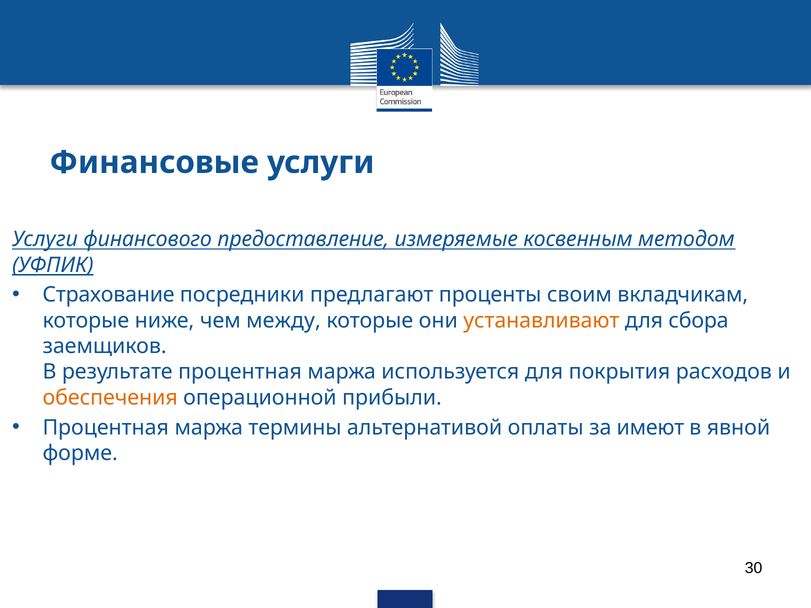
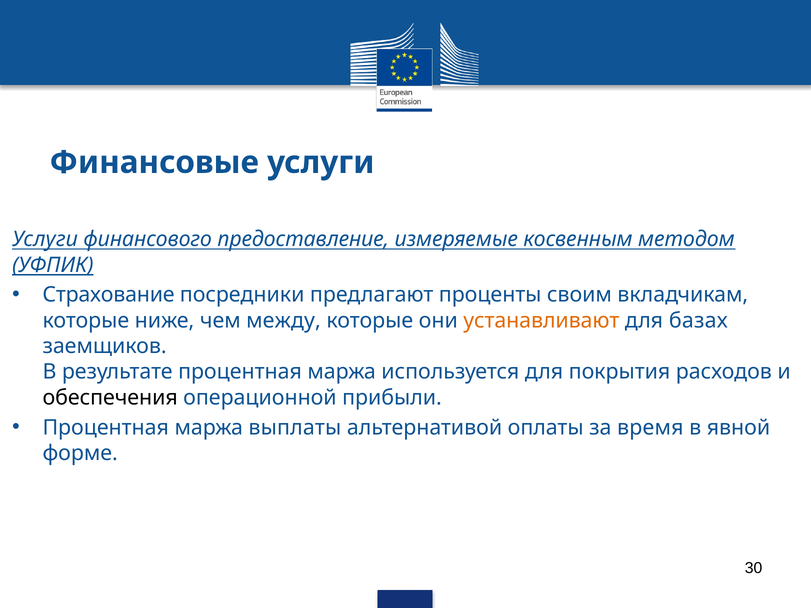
сбора: сбора -> базах
обеспечения colour: orange -> black
термины: термины -> выплаты
имеют: имеют -> время
